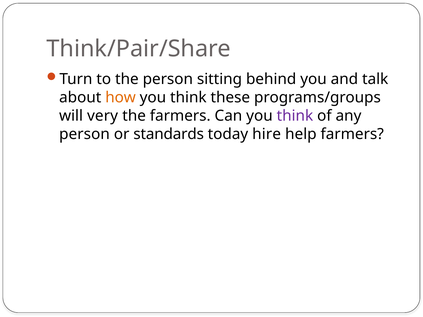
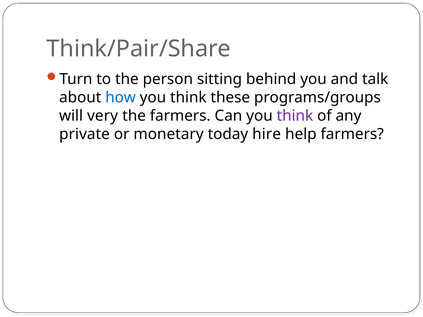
how colour: orange -> blue
person at (85, 134): person -> private
standards: standards -> monetary
